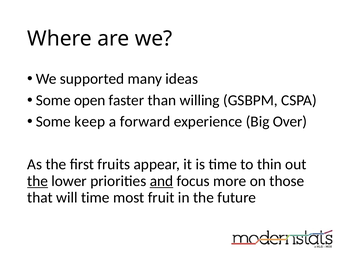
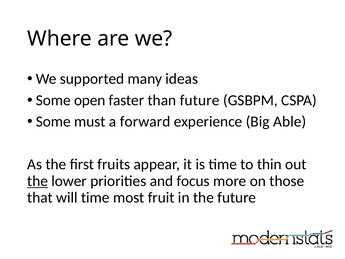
than willing: willing -> future
keep: keep -> must
Over: Over -> Able
and underline: present -> none
